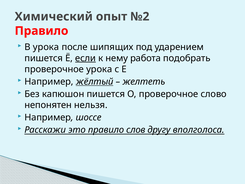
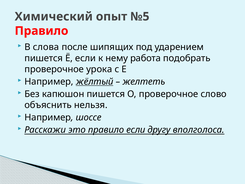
№2: №2 -> №5
В урока: урока -> слова
если at (86, 58) underline: present -> none
непонятен: непонятен -> объяснить
правило слов: слов -> если
